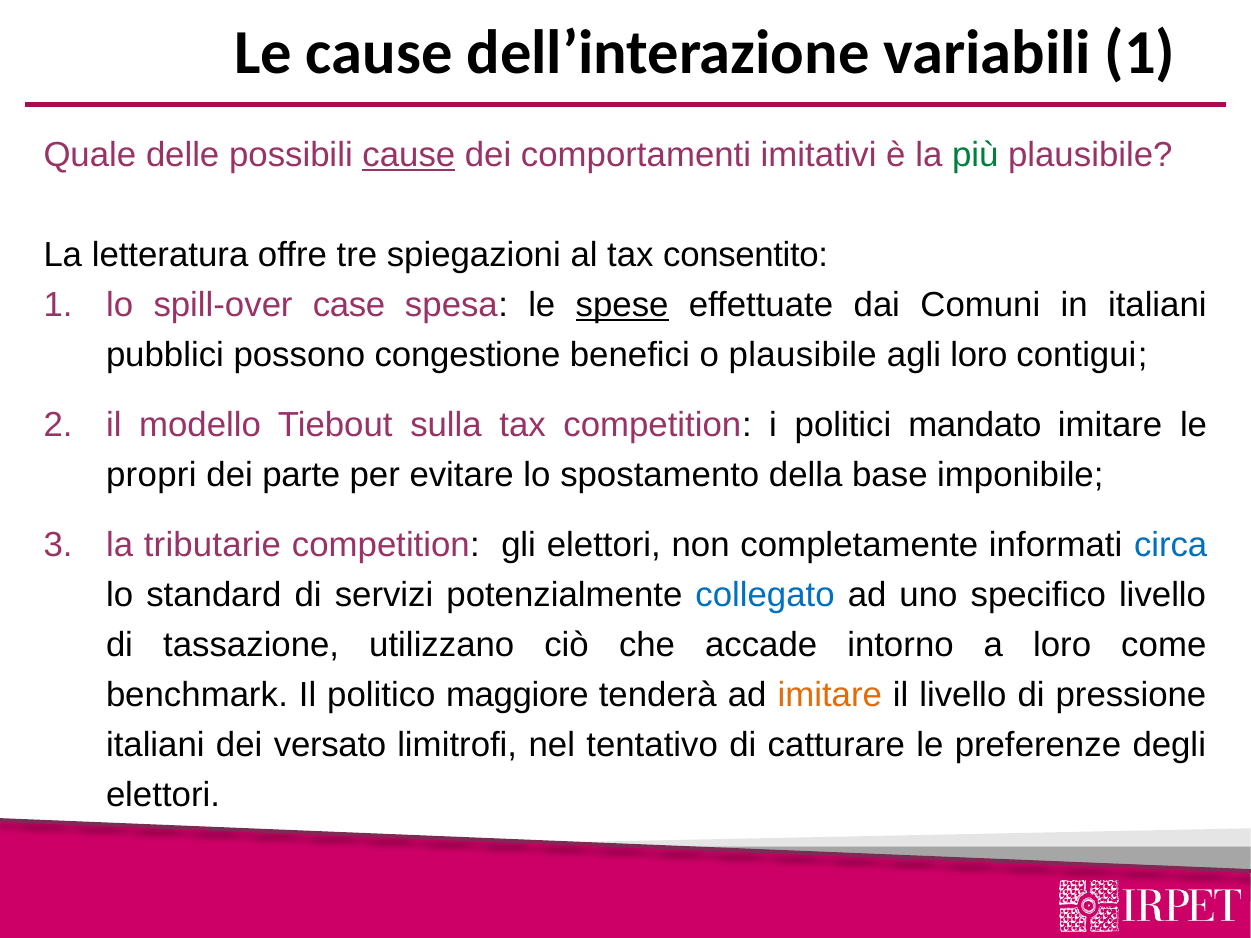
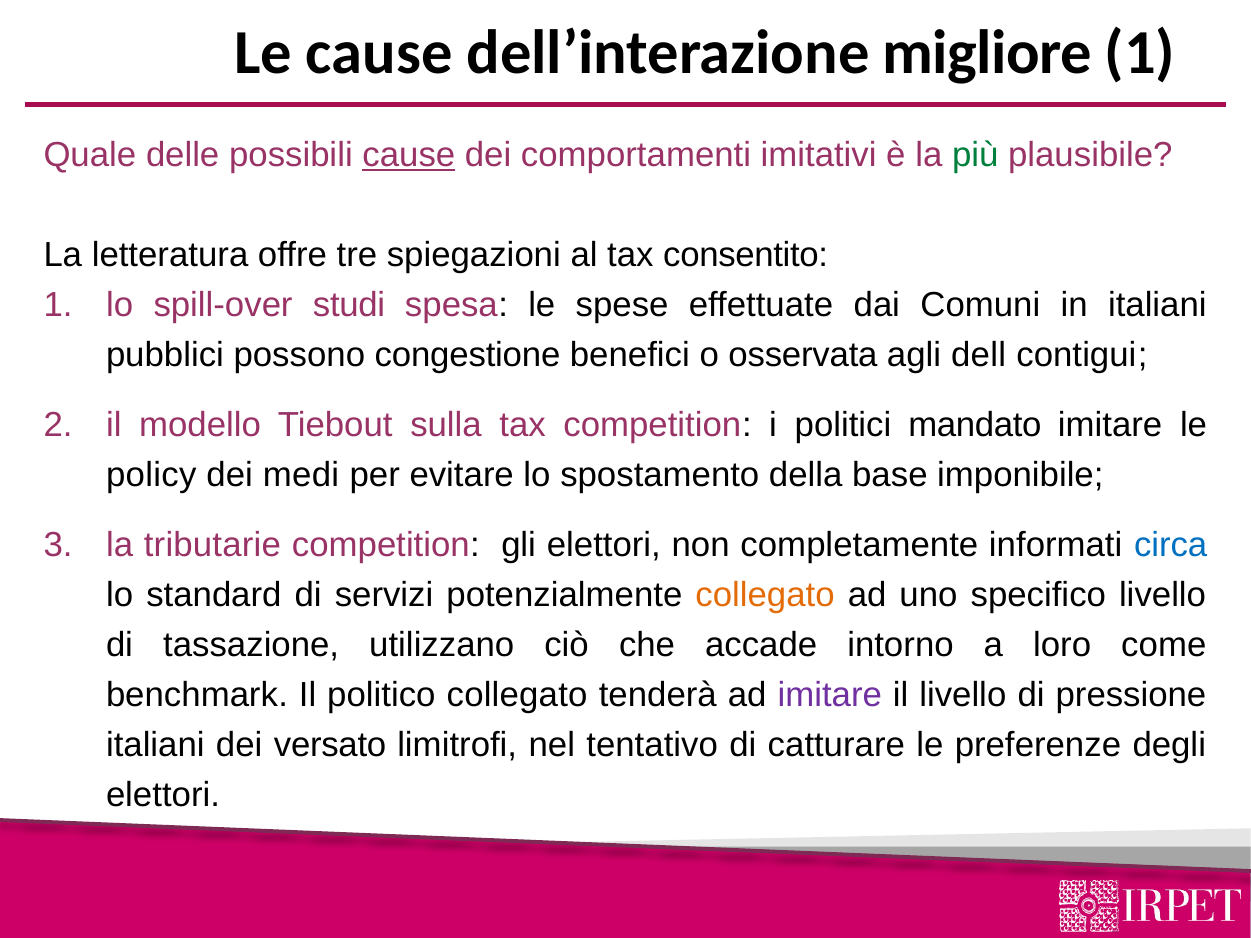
variabili: variabili -> migliore
case: case -> studi
spese underline: present -> none
o plausibile: plausibile -> osservata
agli loro: loro -> dell
propri: propri -> policy
parte: parte -> medi
collegato at (765, 595) colour: blue -> orange
politico maggiore: maggiore -> collegato
imitare at (830, 695) colour: orange -> purple
